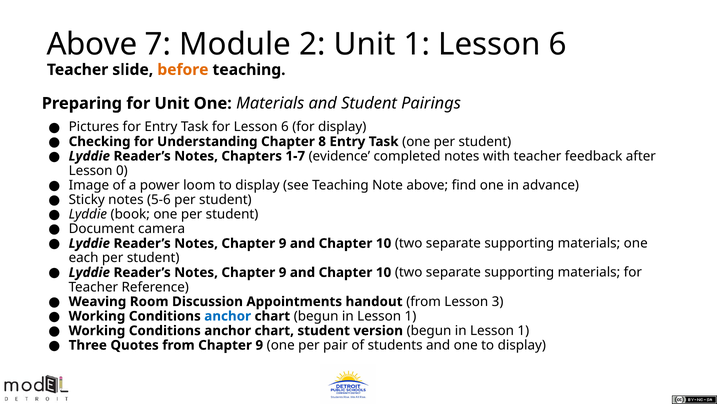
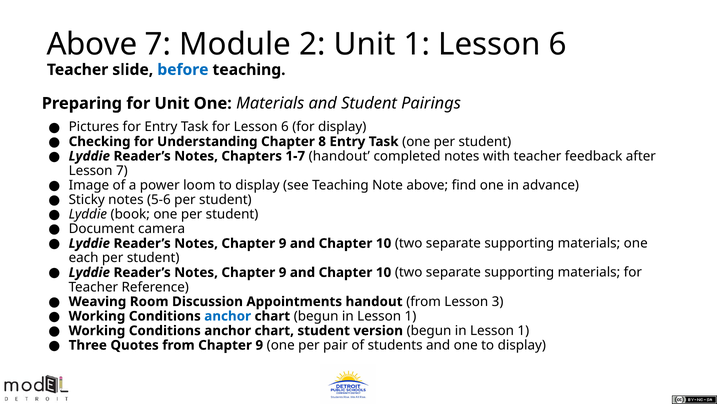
before colour: orange -> blue
1-7 evidence: evidence -> handout
Lesson 0: 0 -> 7
